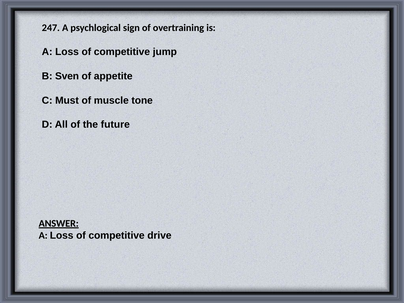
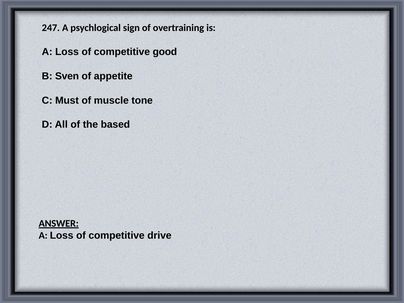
jump: jump -> good
future: future -> based
